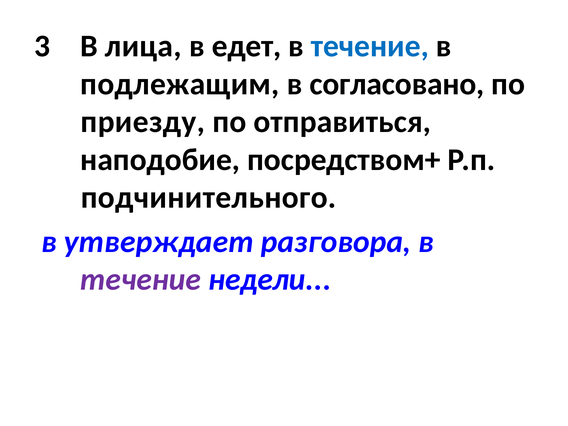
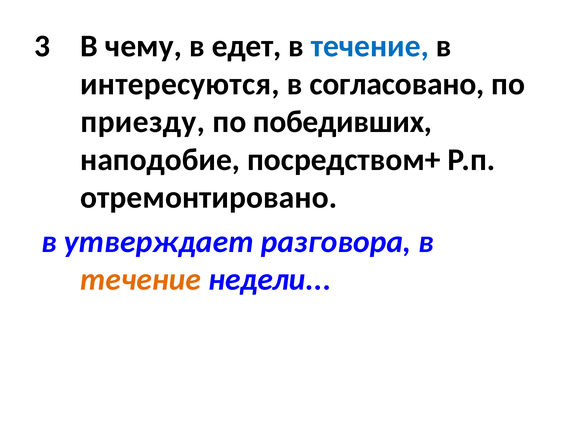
лица: лица -> чему
подлежащим: подлежащим -> интересуются
отправиться: отправиться -> победивших
подчинительного: подчинительного -> отремонтировано
течение at (141, 279) colour: purple -> orange
